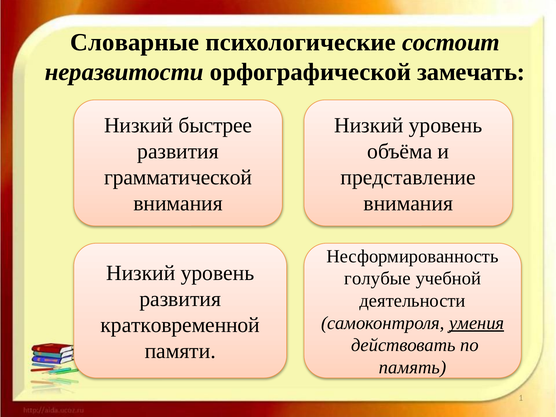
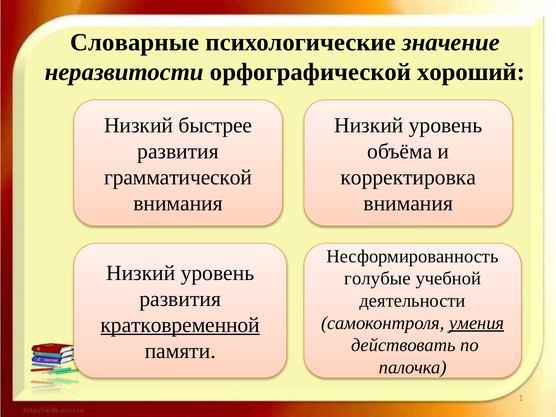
состоит: состоит -> значение
замечать: замечать -> хороший
представление: представление -> корректировка
кратковременной underline: none -> present
память: память -> палочка
